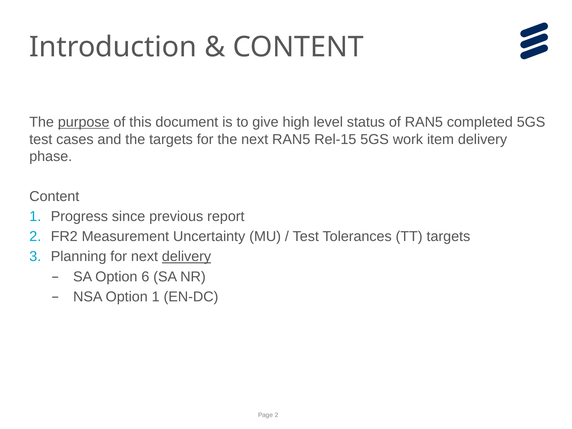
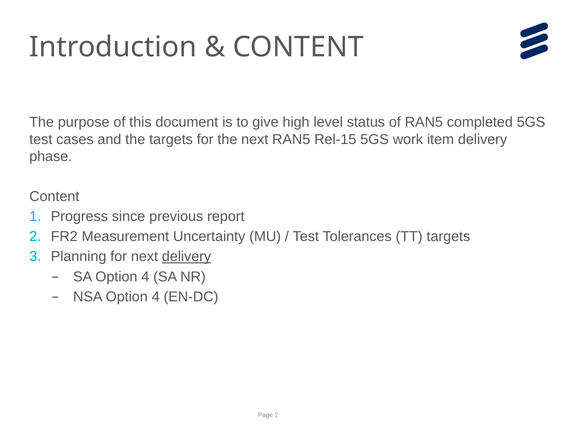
purpose underline: present -> none
SA Option 6: 6 -> 4
NSA Option 1: 1 -> 4
